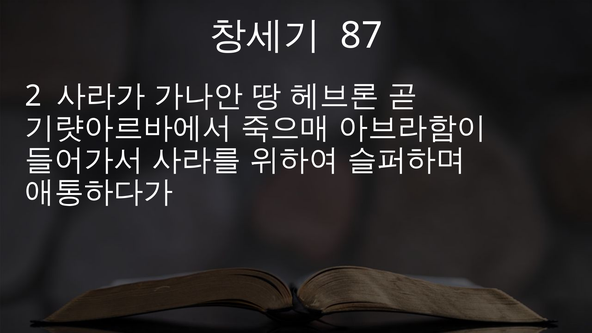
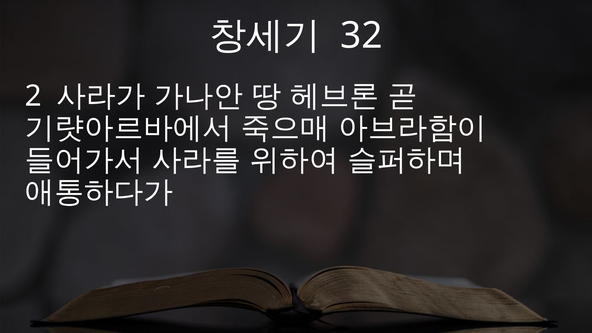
87: 87 -> 32
